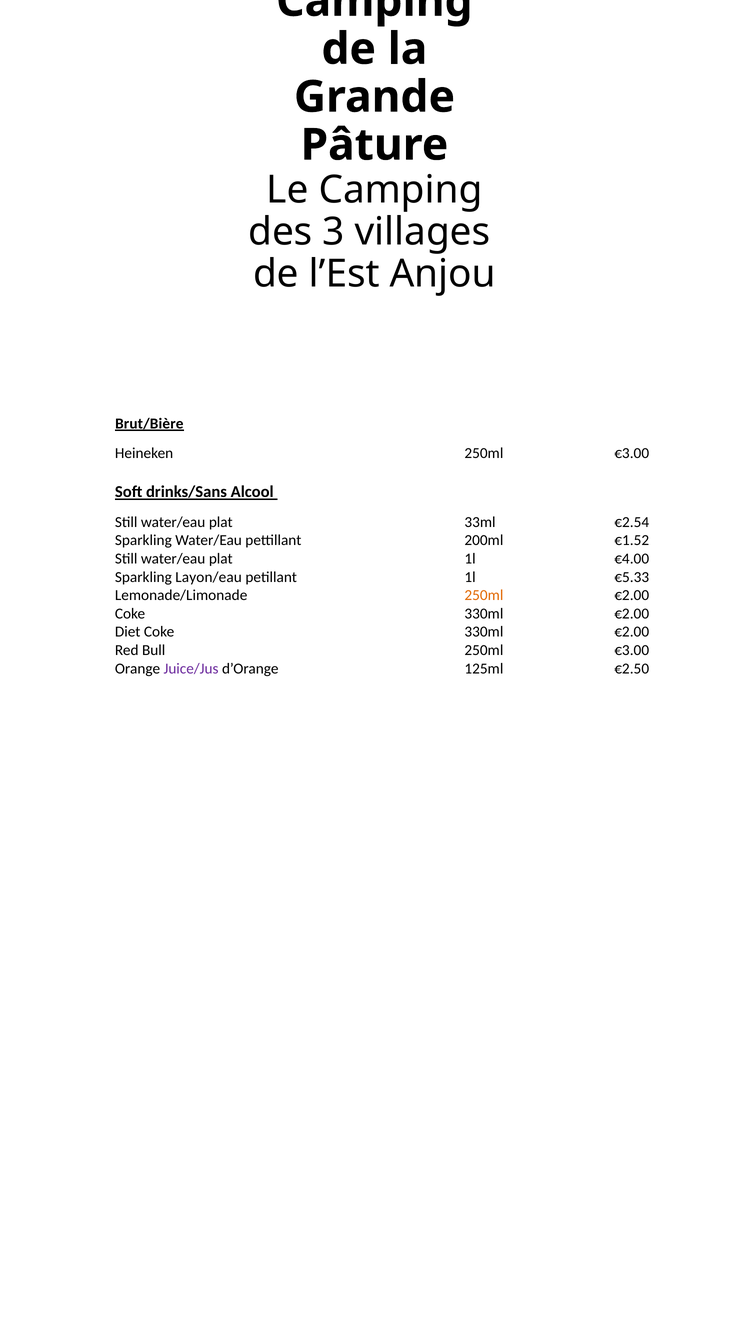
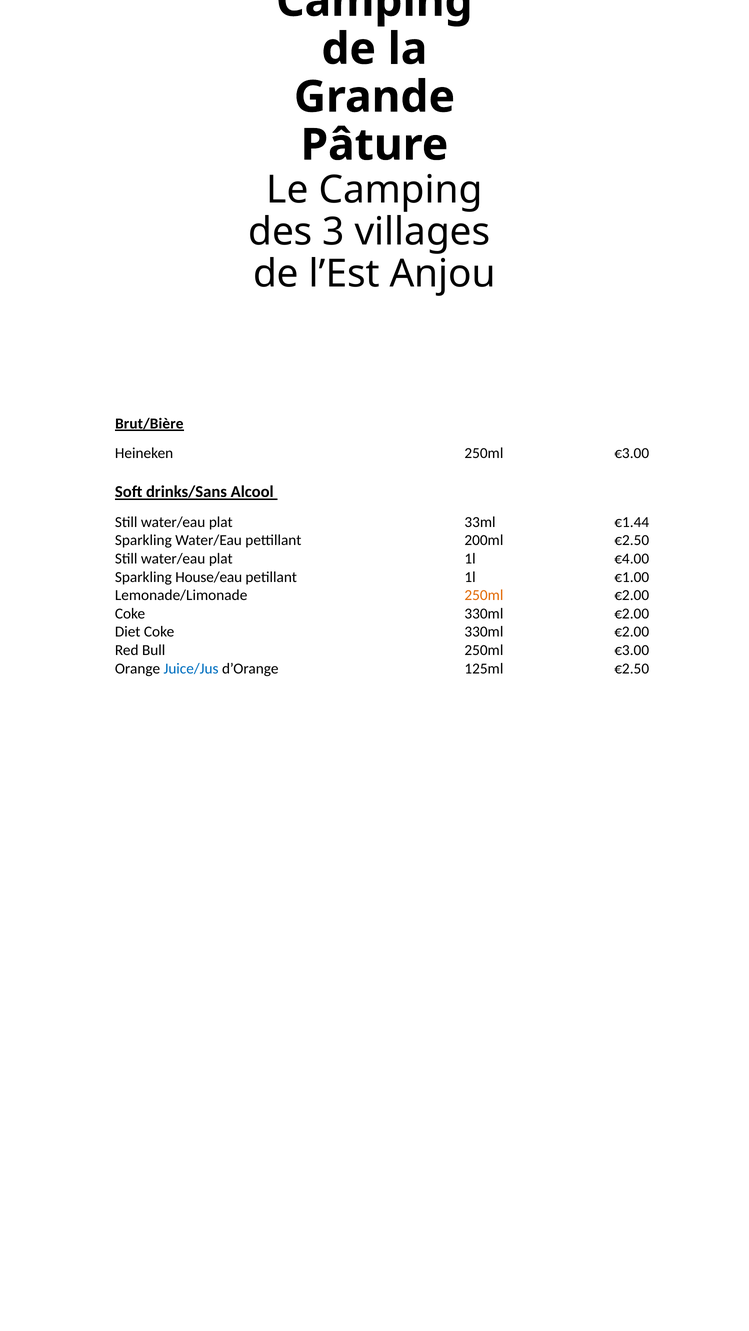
€2.54: €2.54 -> €1.44
200ml €1.52: €1.52 -> €2.50
Layon/eau: Layon/eau -> House/eau
€5.33: €5.33 -> €1.00
Juice/Jus colour: purple -> blue
